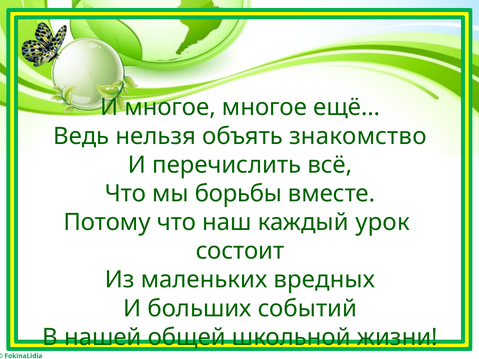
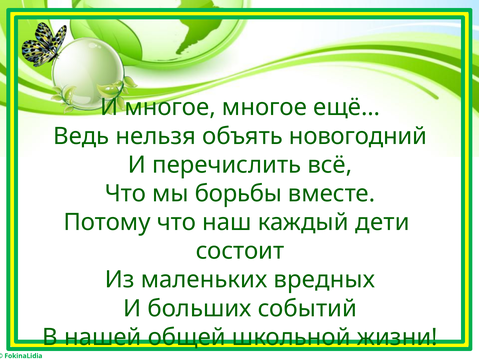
знакомство: знакомство -> новогодний
урок: урок -> дети
